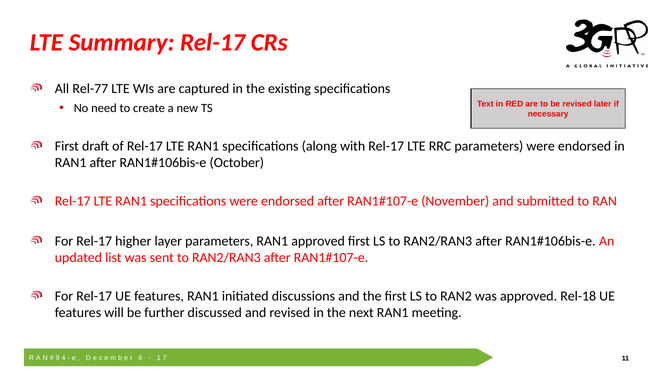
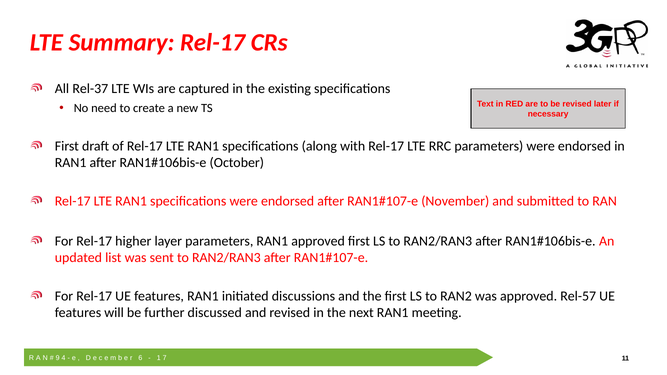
Rel-77: Rel-77 -> Rel-37
Rel-18: Rel-18 -> Rel-57
